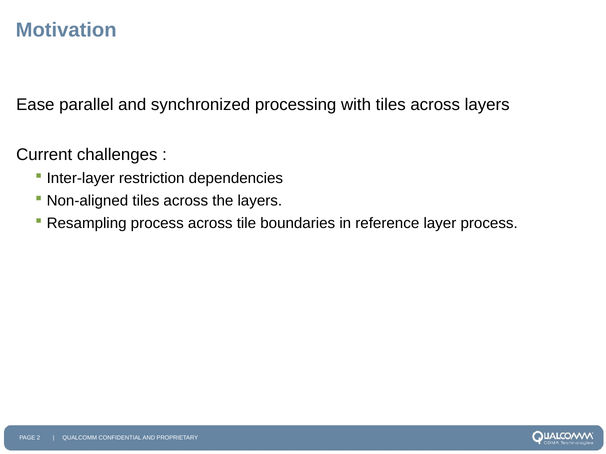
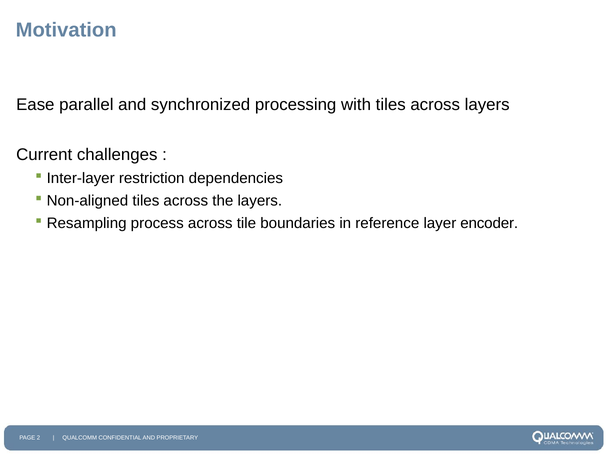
layer process: process -> encoder
